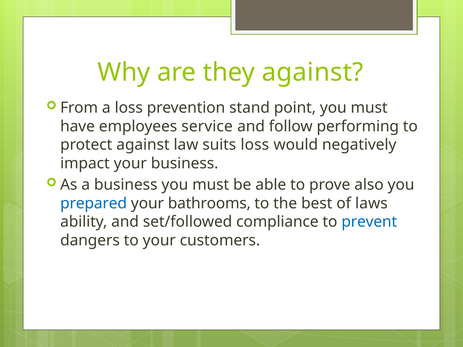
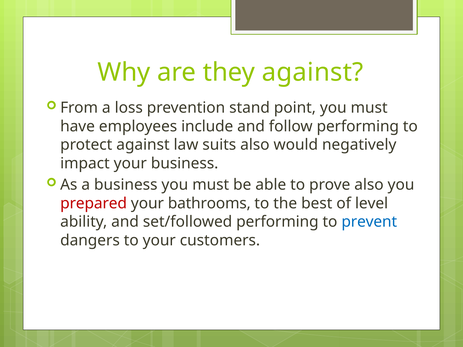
service: service -> include
suits loss: loss -> also
prepared colour: blue -> red
laws: laws -> level
set/followed compliance: compliance -> performing
